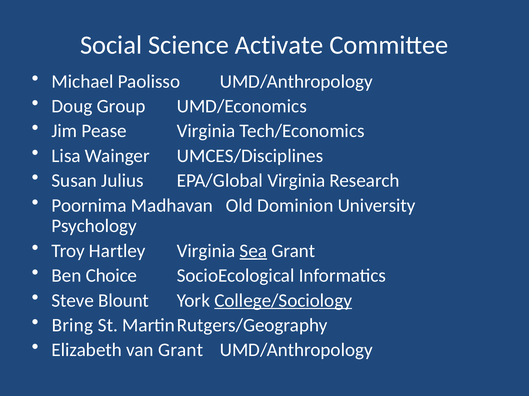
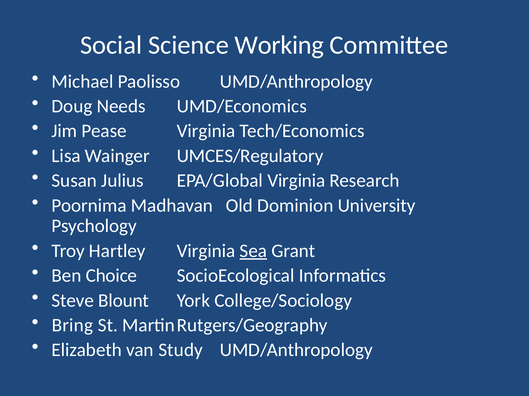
Activate: Activate -> Working
Group: Group -> Needs
UMCES/Disciplines: UMCES/Disciplines -> UMCES/Regulatory
College/Sociology underline: present -> none
van Grant: Grant -> Study
